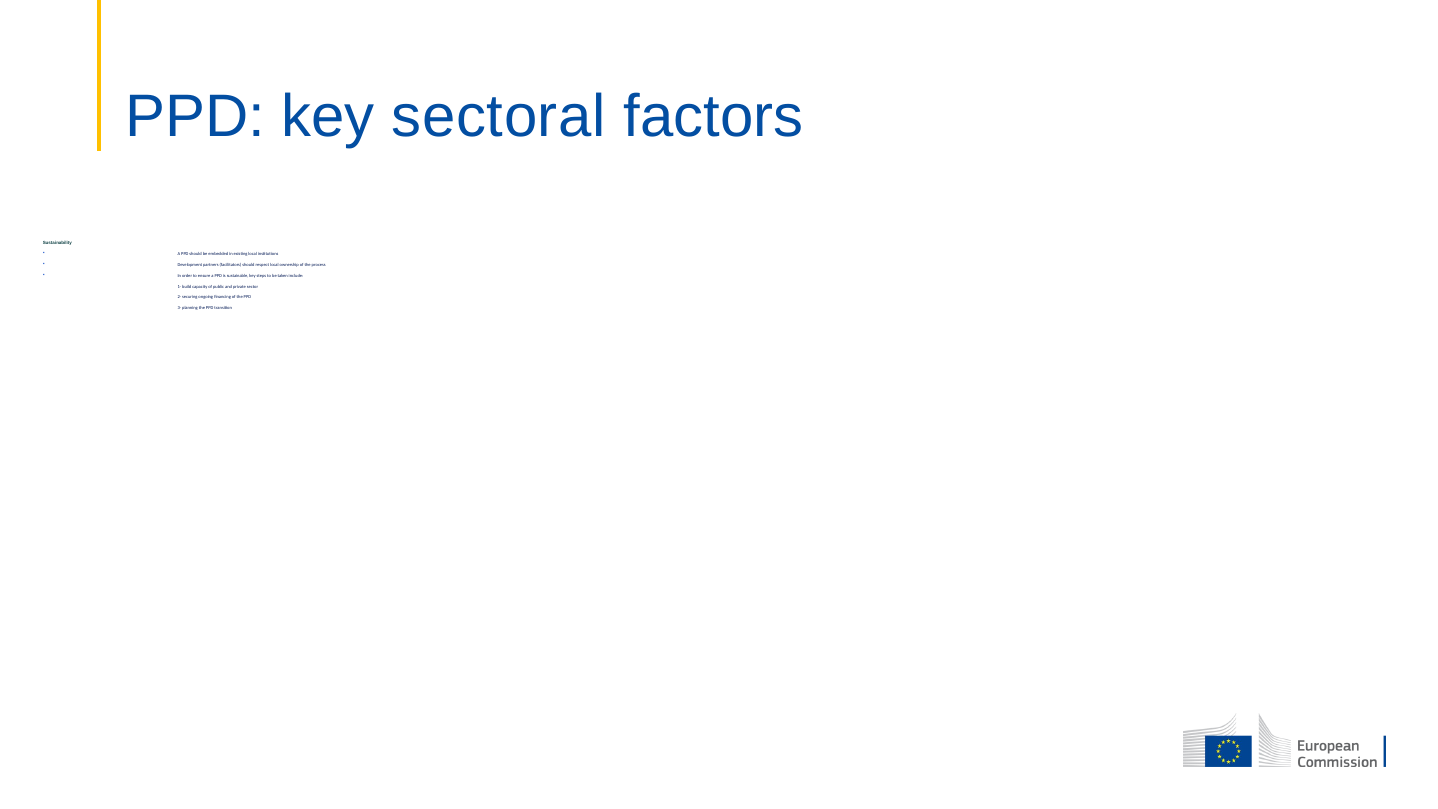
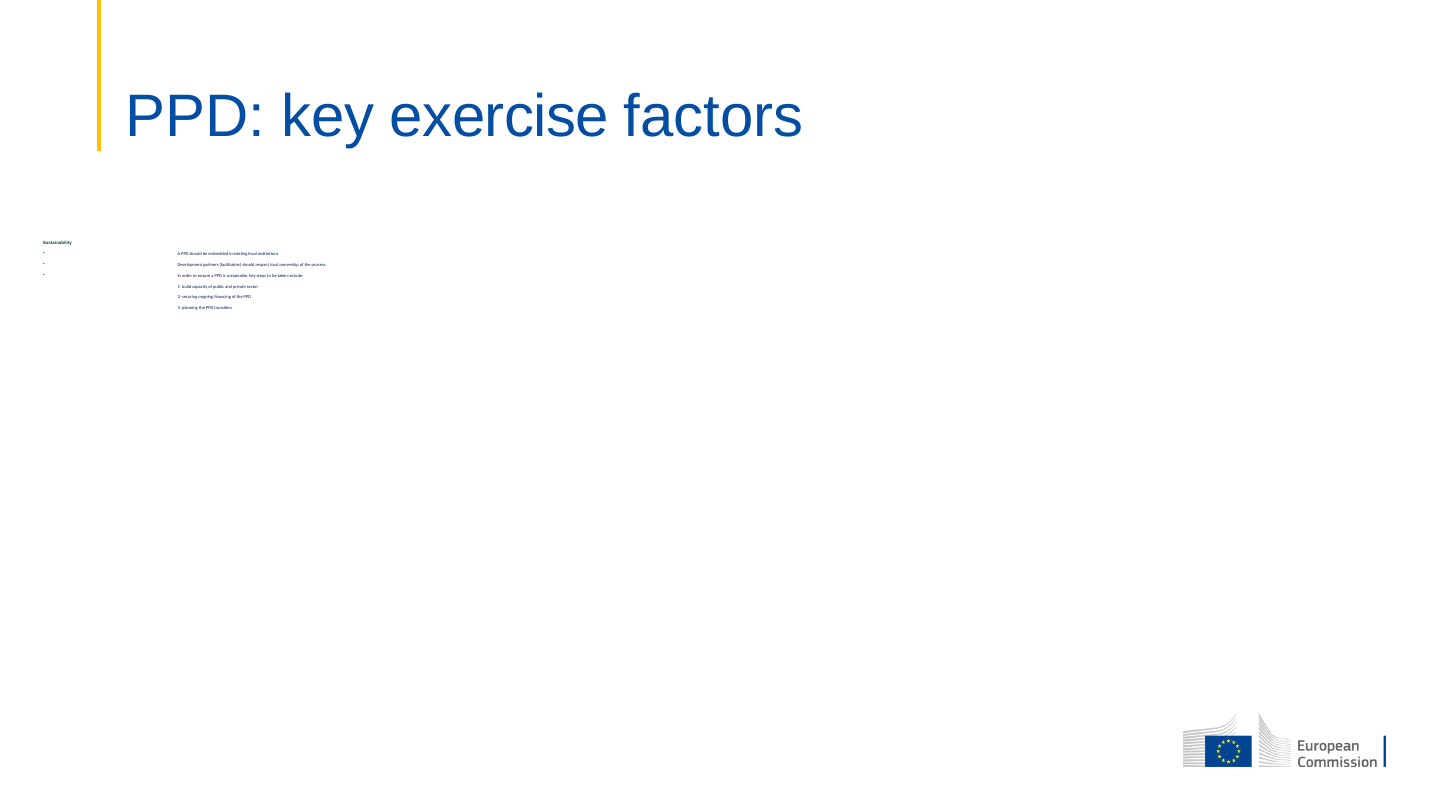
sectoral: sectoral -> exercise
